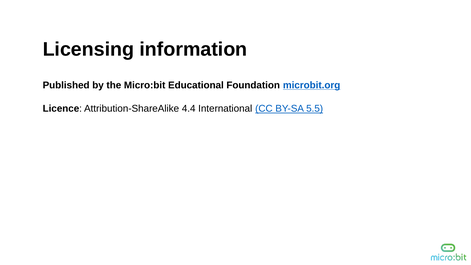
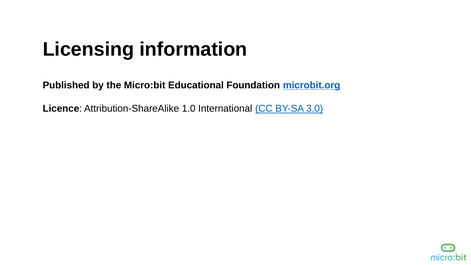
4.4: 4.4 -> 1.0
5.5: 5.5 -> 3.0
